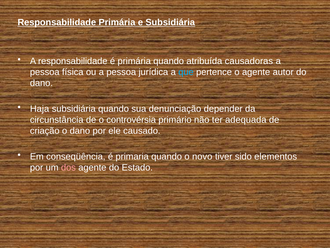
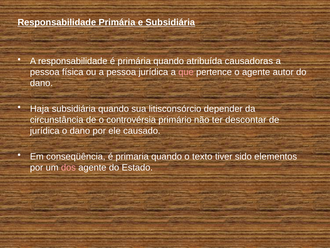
que colour: light blue -> pink
denunciação: denunciação -> litisconsórcio
adequada: adequada -> descontar
criação at (45, 131): criação -> jurídica
novo: novo -> texto
